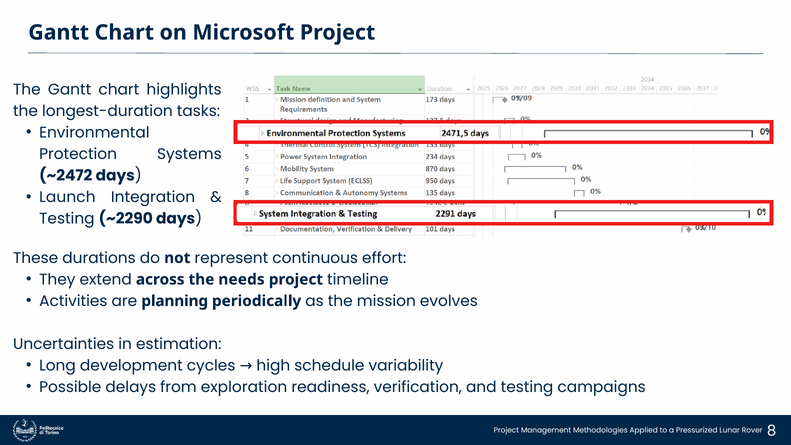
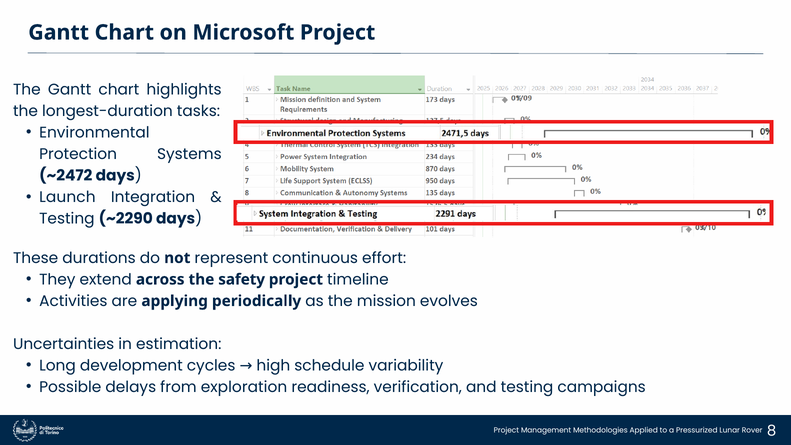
needs: needs -> safety
planning: planning -> applying
